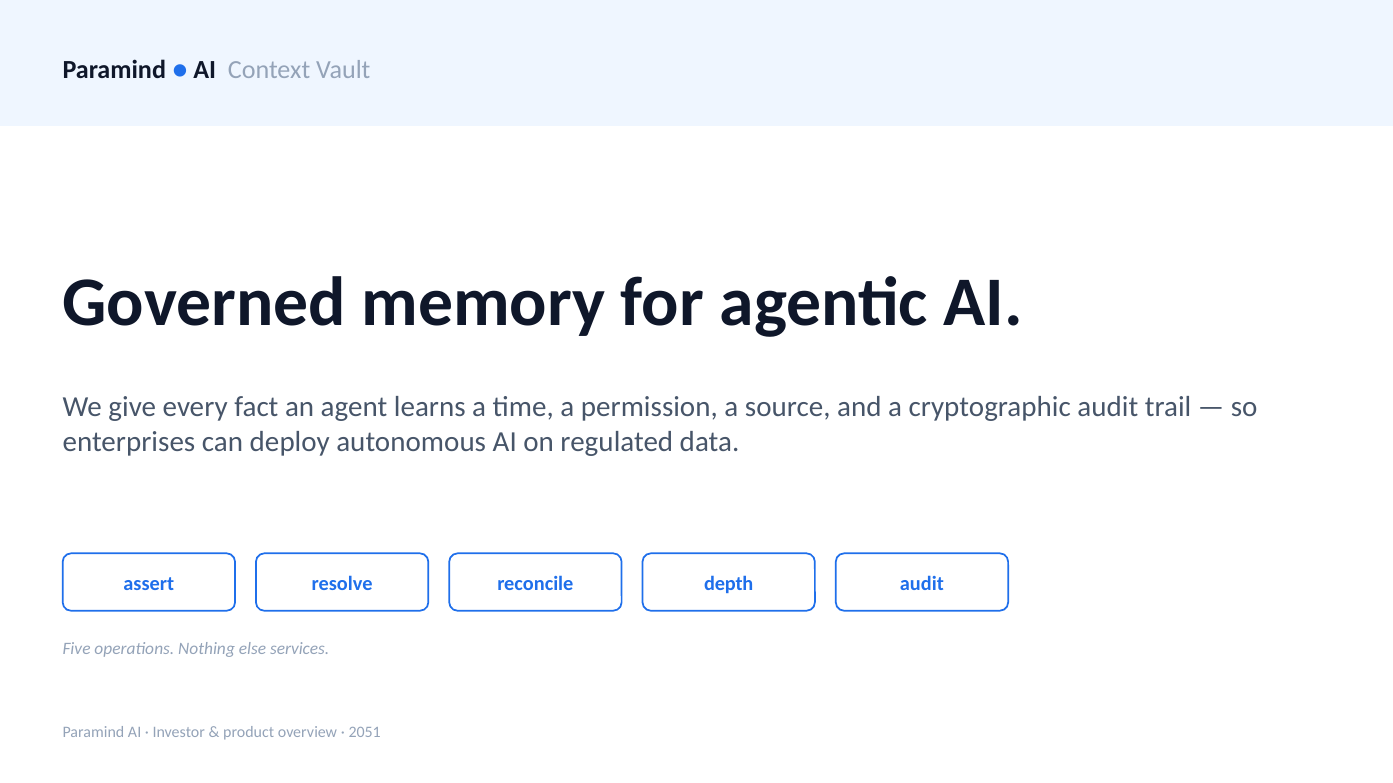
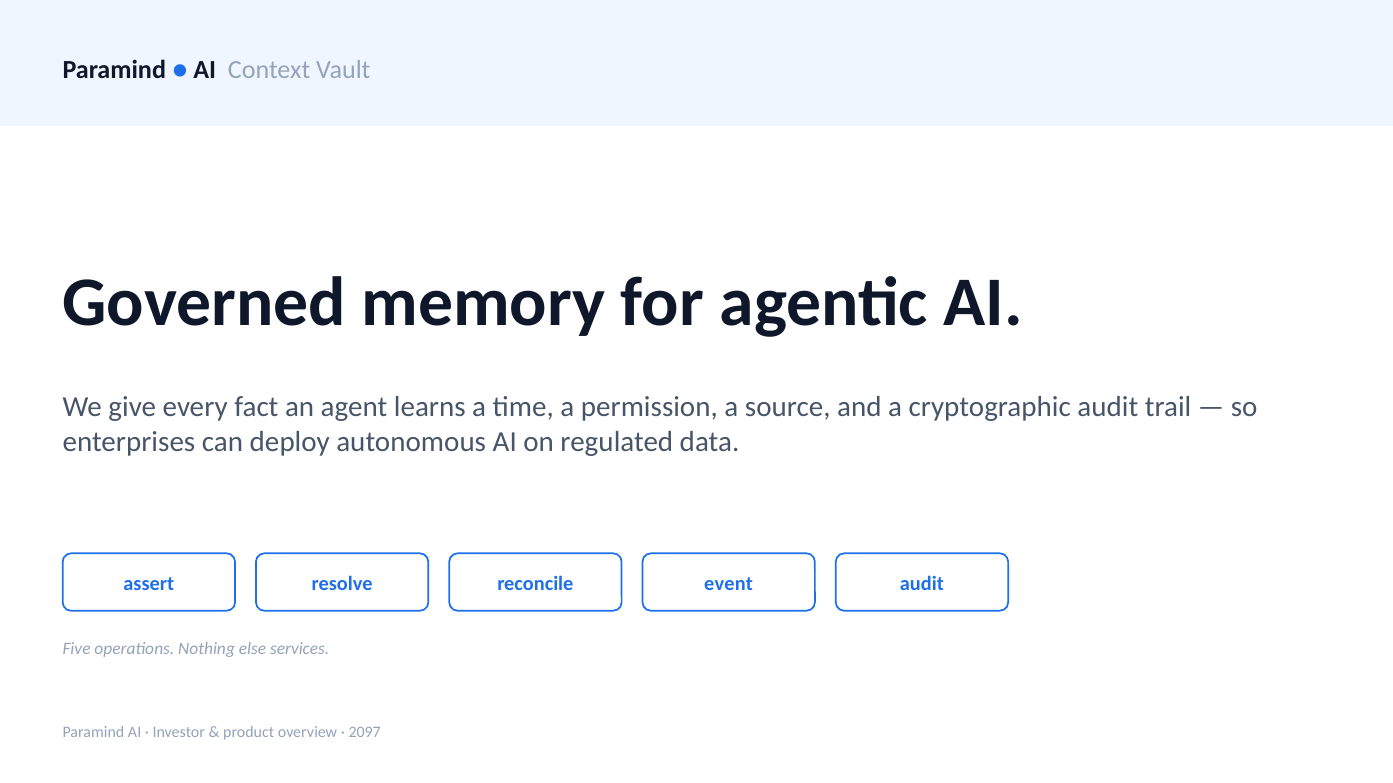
depth: depth -> event
2051: 2051 -> 2097
